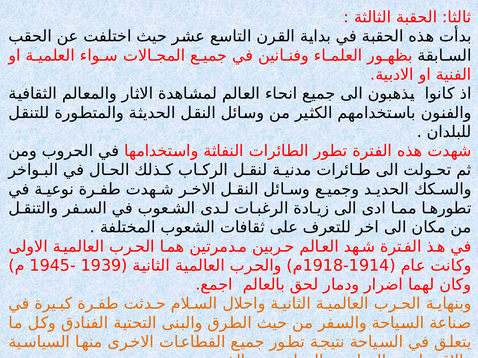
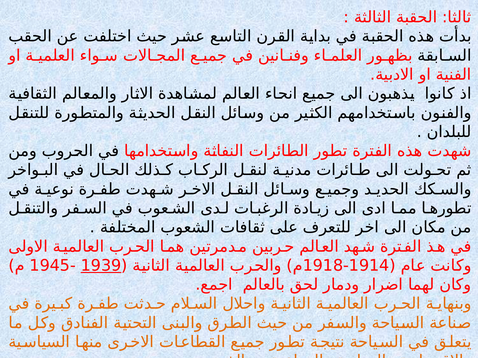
1939 underline: none -> present
